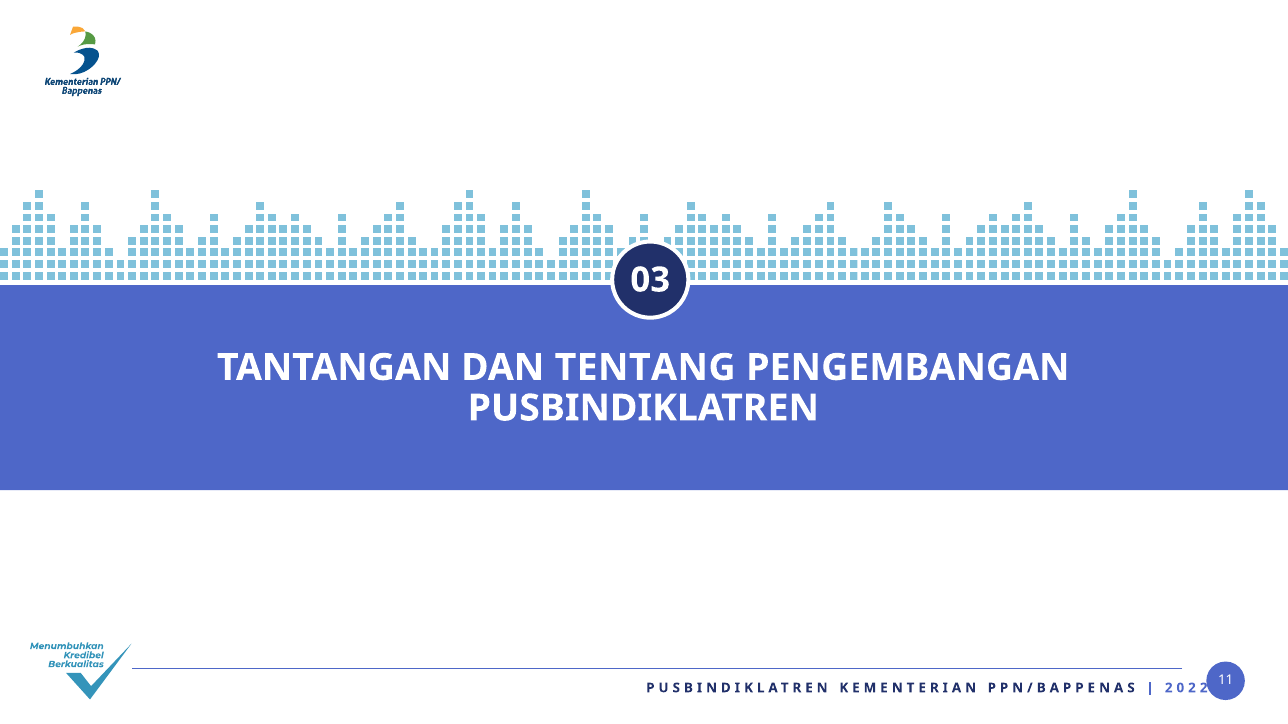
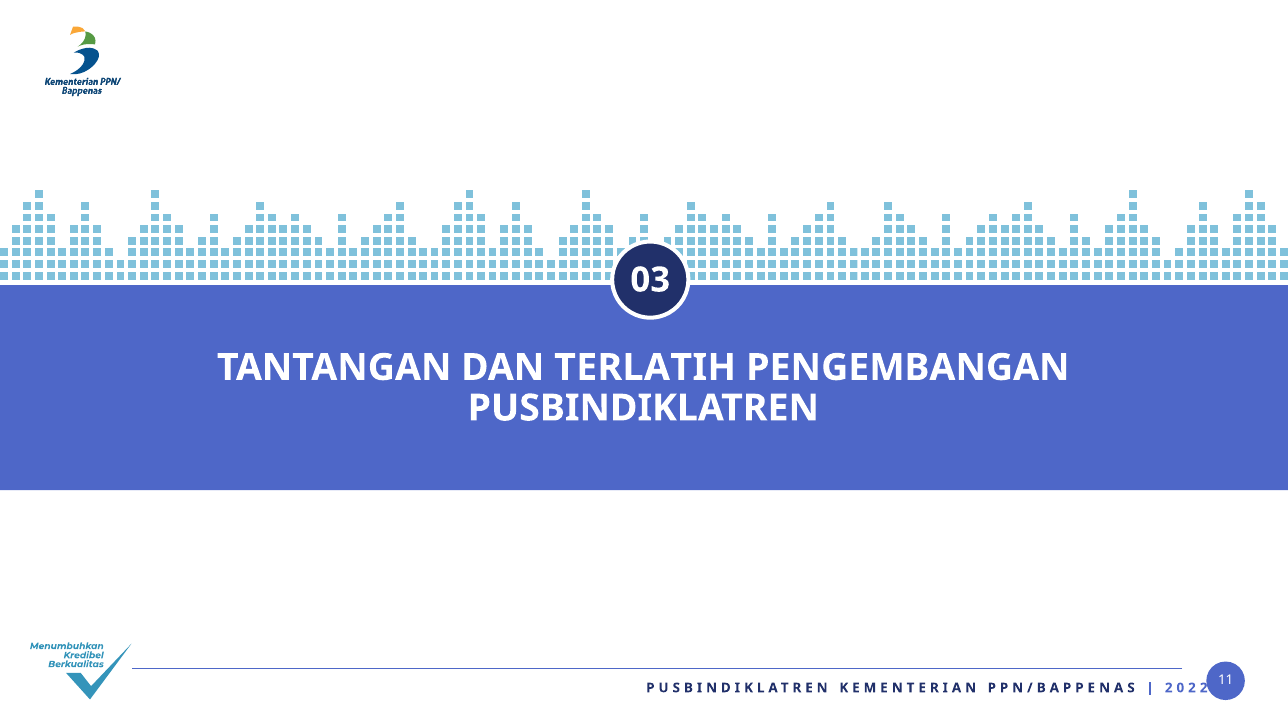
TENTANG: TENTANG -> TERLATIH
